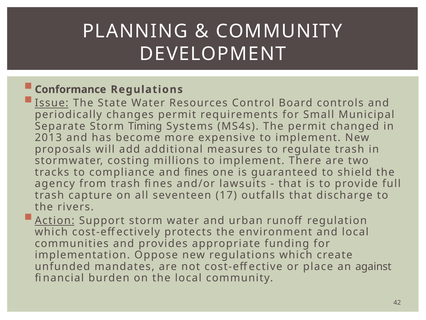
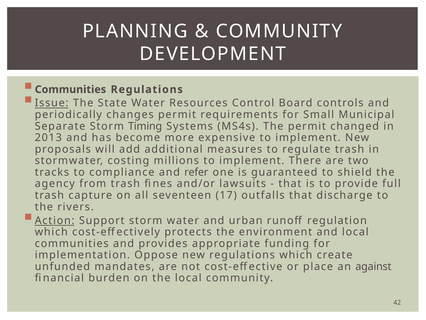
Conformance at (70, 89): Conformance -> Communities
and fines: fines -> refer
